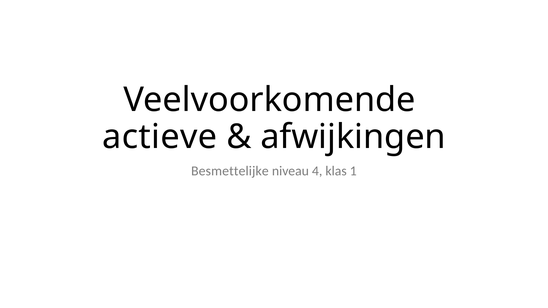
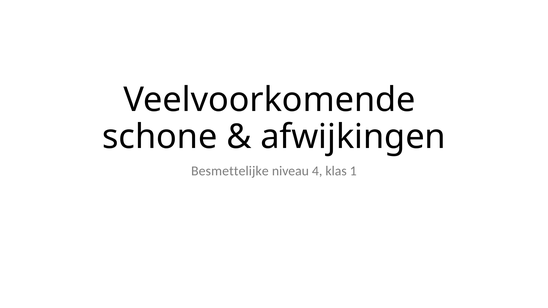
actieve: actieve -> schone
